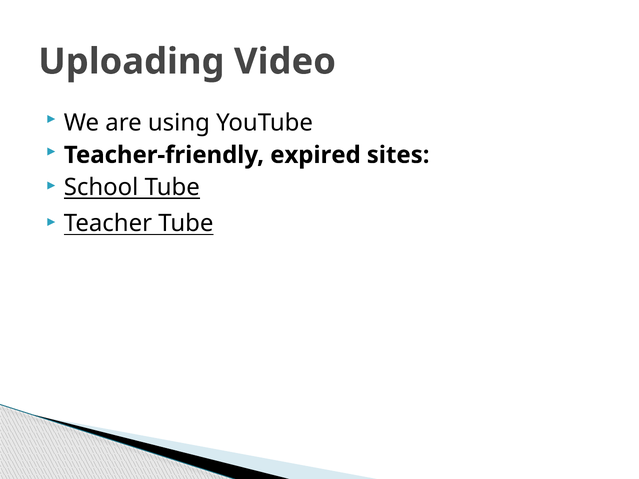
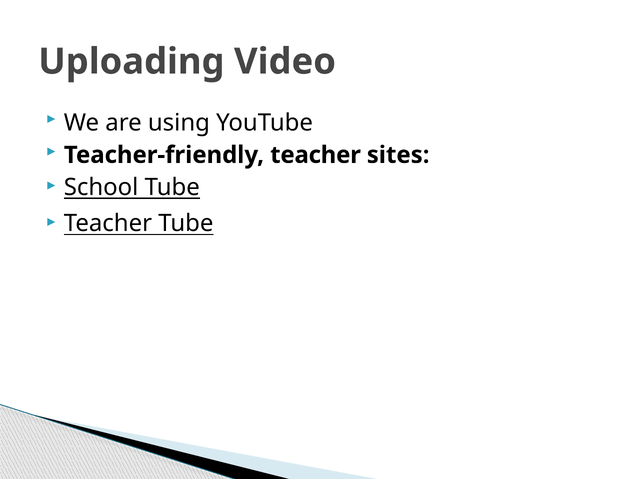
Teacher-friendly expired: expired -> teacher
